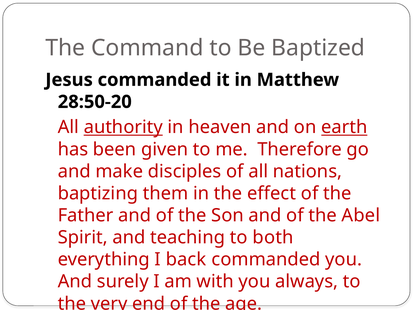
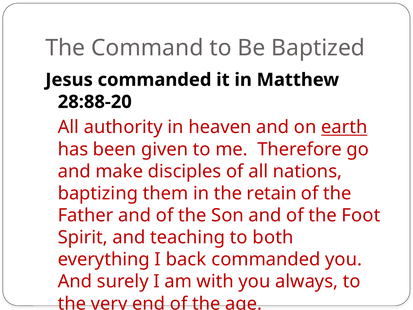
28:50-20: 28:50-20 -> 28:88-20
authority underline: present -> none
effect: effect -> retain
Abel: Abel -> Foot
